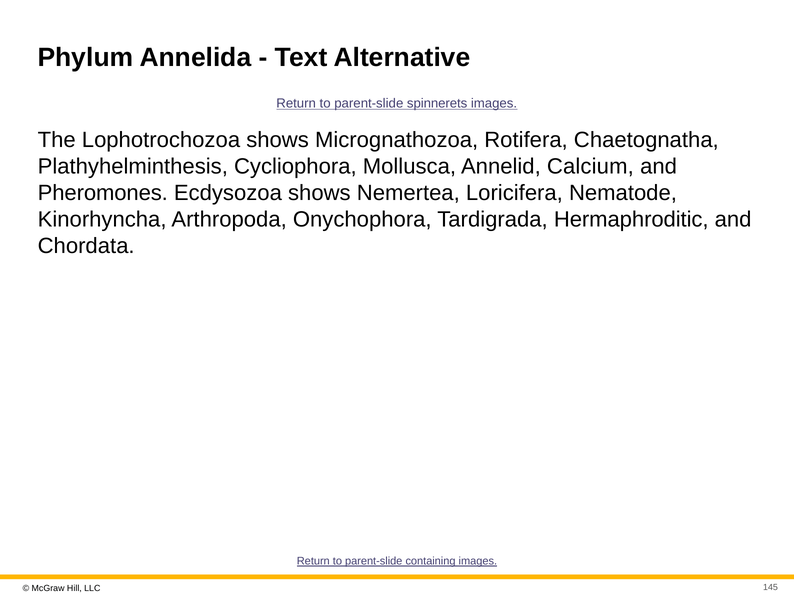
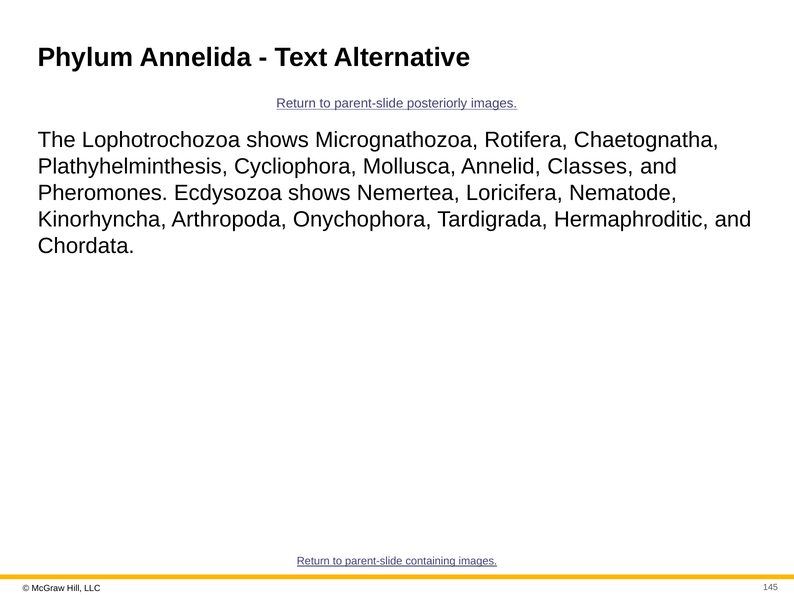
spinnerets: spinnerets -> posteriorly
Calcium: Calcium -> Classes
